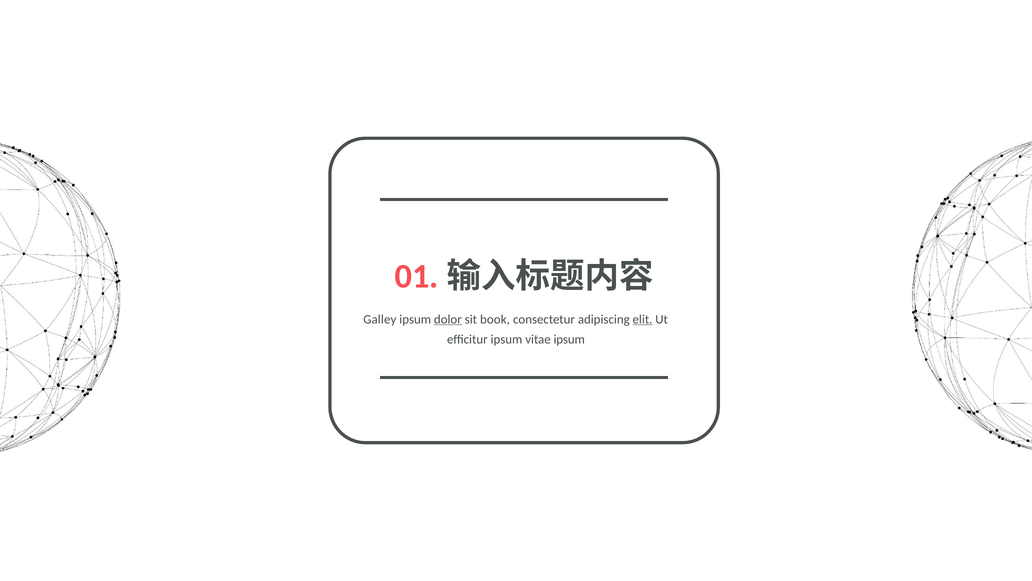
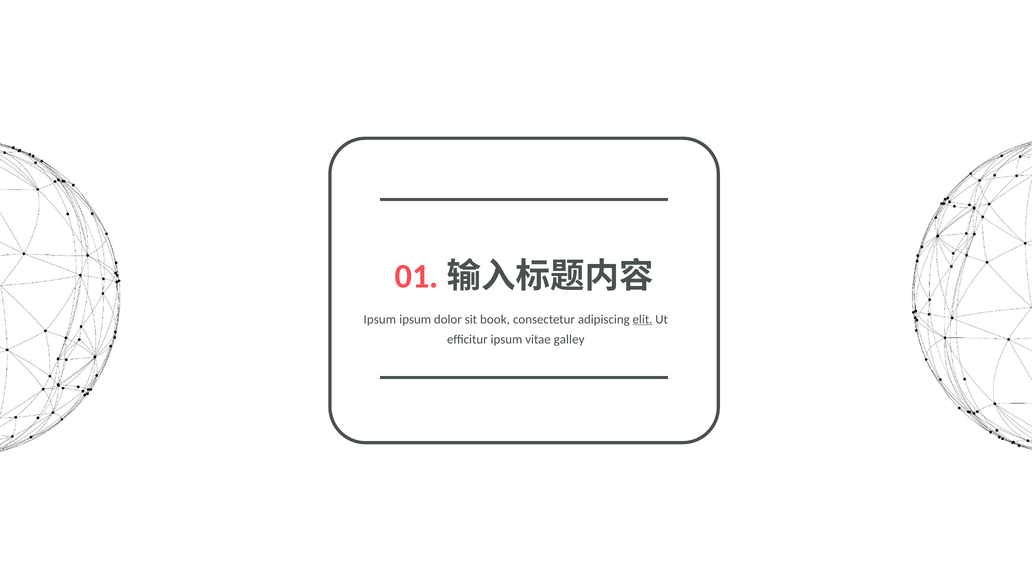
Galley at (380, 319): Galley -> Ipsum
dolor underline: present -> none
vitae ipsum: ipsum -> galley
